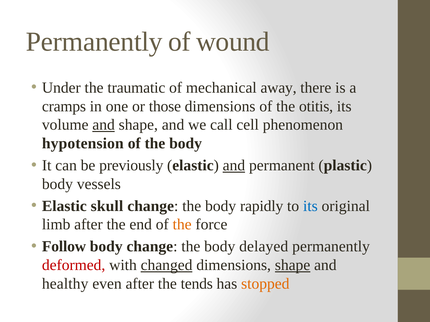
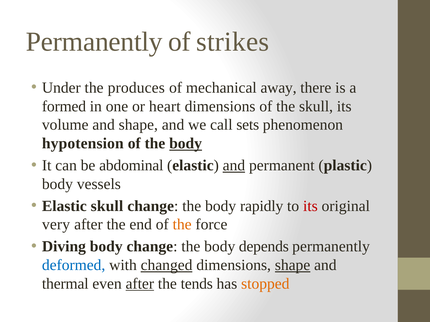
wound: wound -> strikes
traumatic: traumatic -> produces
cramps: cramps -> formed
those: those -> heart
the otitis: otitis -> skull
and at (104, 125) underline: present -> none
cell: cell -> sets
body at (186, 144) underline: none -> present
previously: previously -> abdominal
its at (310, 206) colour: blue -> red
limb: limb -> very
Follow: Follow -> Diving
delayed: delayed -> depends
deformed colour: red -> blue
healthy: healthy -> thermal
after at (140, 284) underline: none -> present
